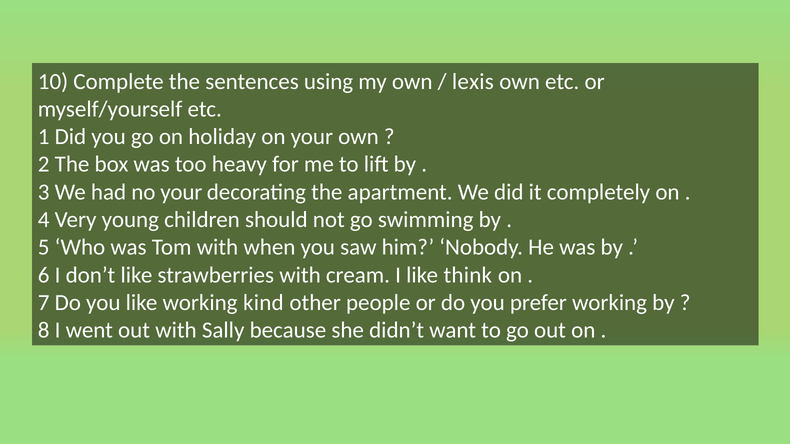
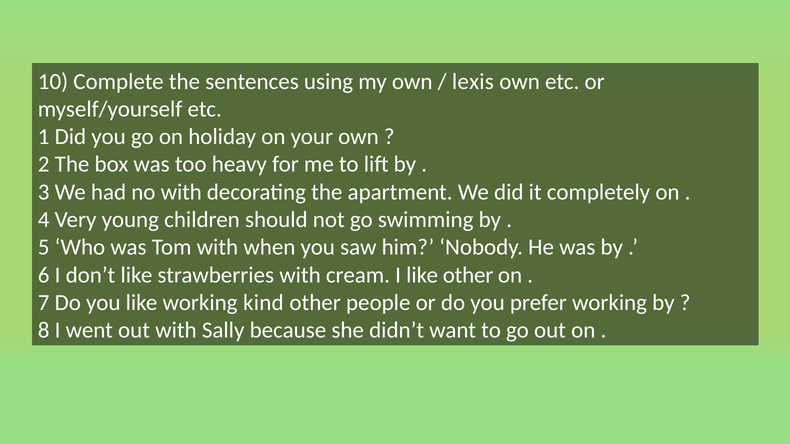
no your: your -> with
like think: think -> other
